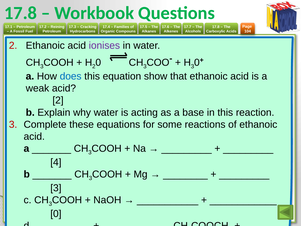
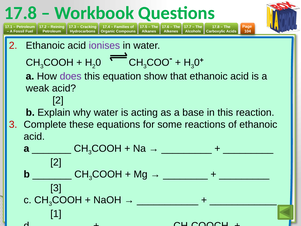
does colour: blue -> purple
4 at (56, 162): 4 -> 2
0 at (56, 214): 0 -> 1
